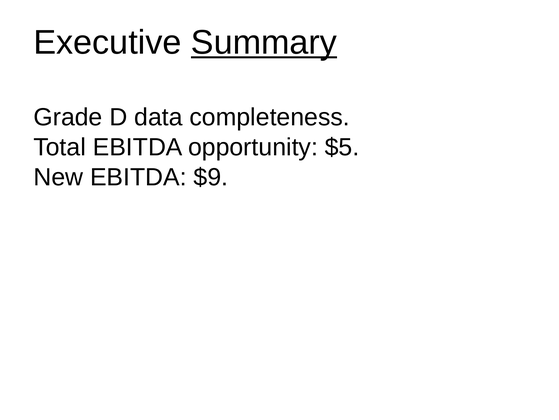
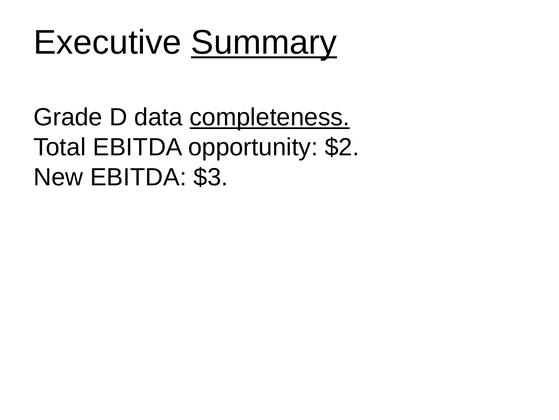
completeness underline: none -> present
$5: $5 -> $2
$9: $9 -> $3
